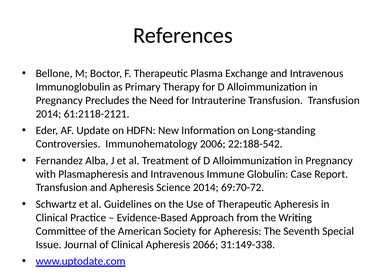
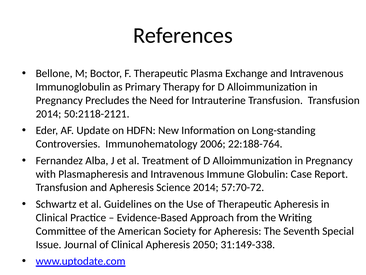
61:2118-2121: 61:2118-2121 -> 50:2118-2121
22:188-542: 22:188-542 -> 22:188-764
69:70-72: 69:70-72 -> 57:70-72
2066: 2066 -> 2050
